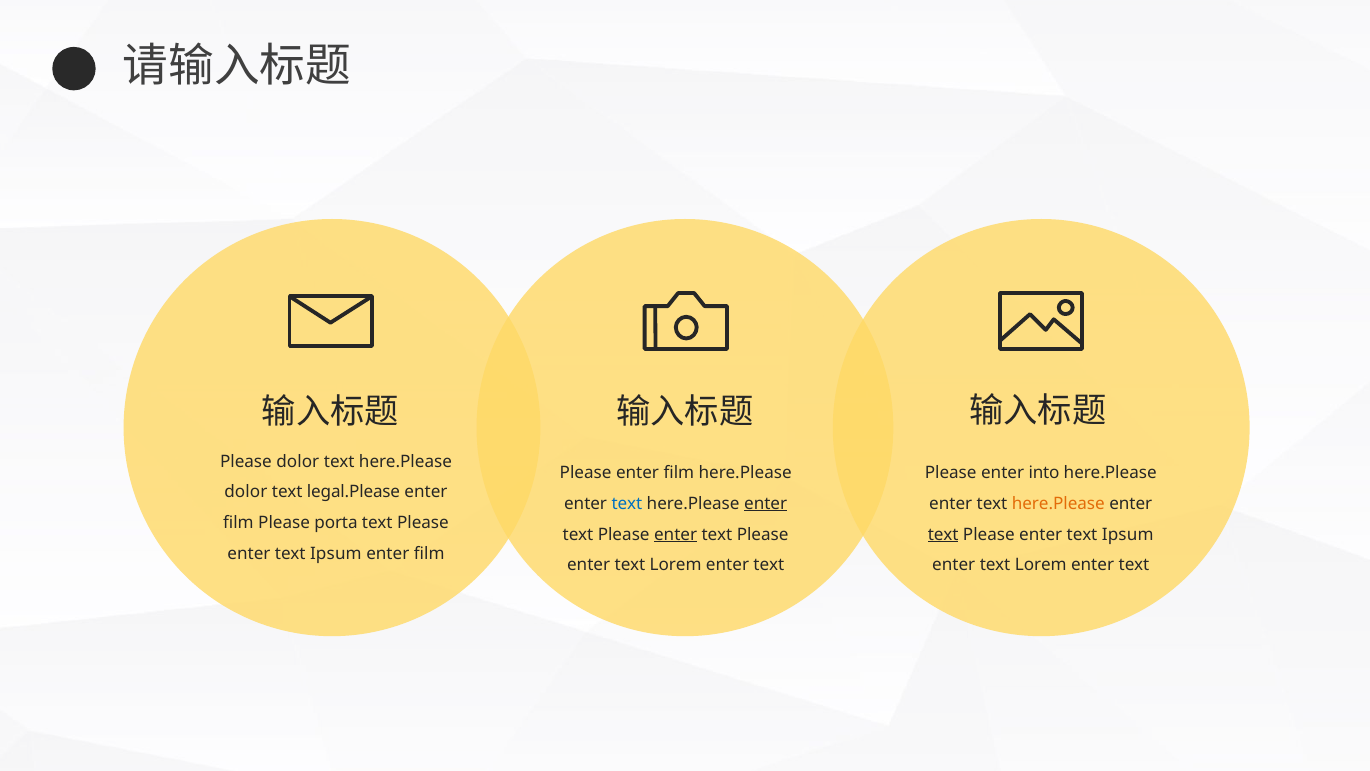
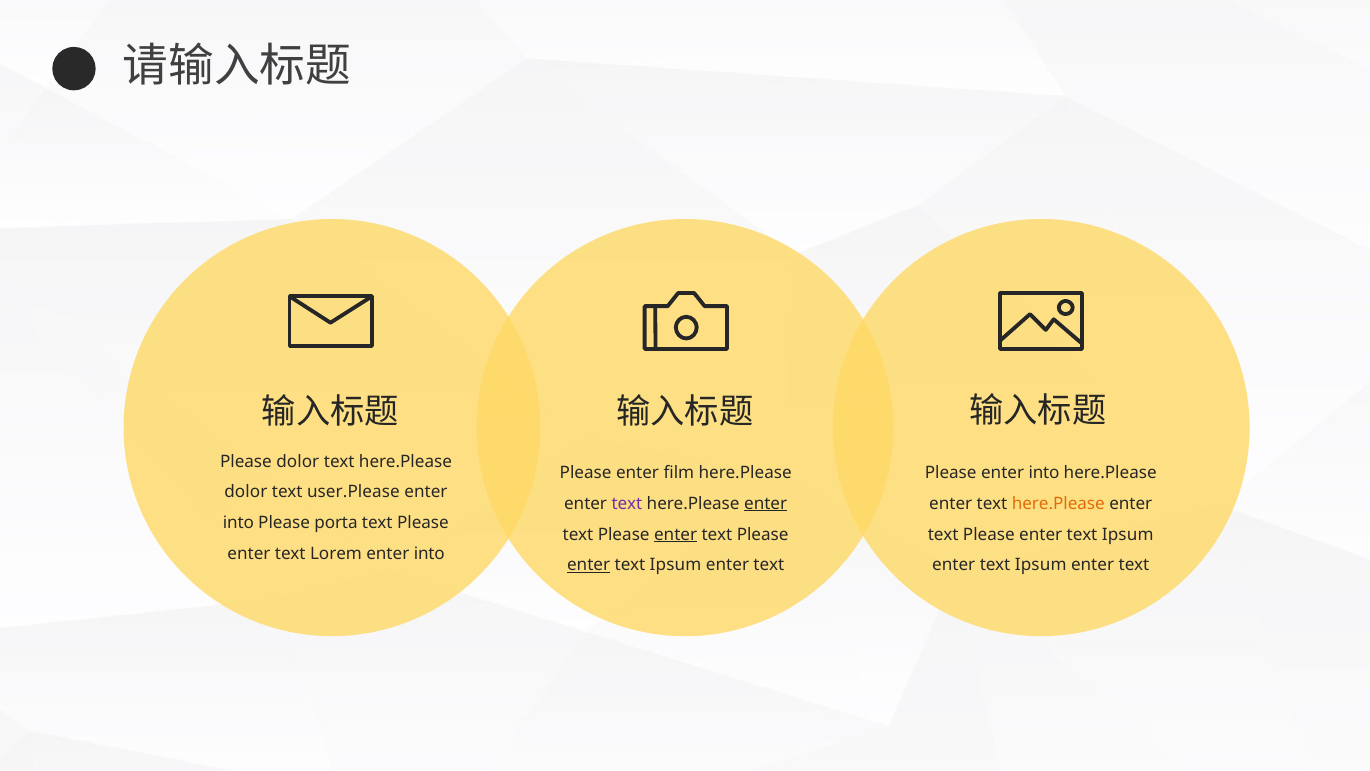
legal.Please: legal.Please -> user.Please
text at (627, 503) colour: blue -> purple
film at (238, 523): film -> into
text at (943, 534) underline: present -> none
Ipsum at (336, 554): Ipsum -> Lorem
film at (429, 554): film -> into
enter at (589, 565) underline: none -> present
Lorem at (676, 565): Lorem -> Ipsum
Lorem at (1041, 565): Lorem -> Ipsum
